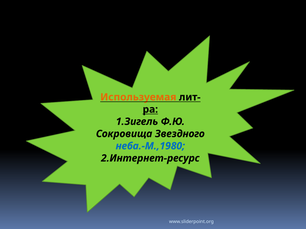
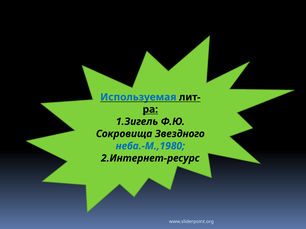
Используемая colour: orange -> blue
